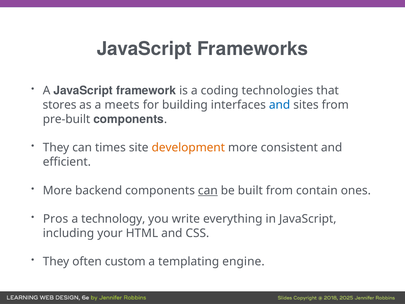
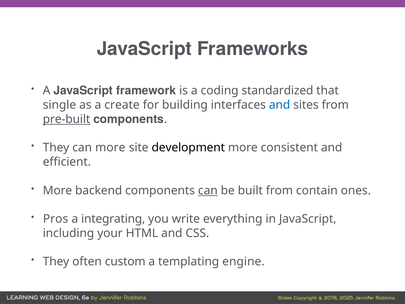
technologies: technologies -> standardized
stores: stores -> single
meets: meets -> create
pre-built underline: none -> present
can times: times -> more
development colour: orange -> black
technology: technology -> integrating
